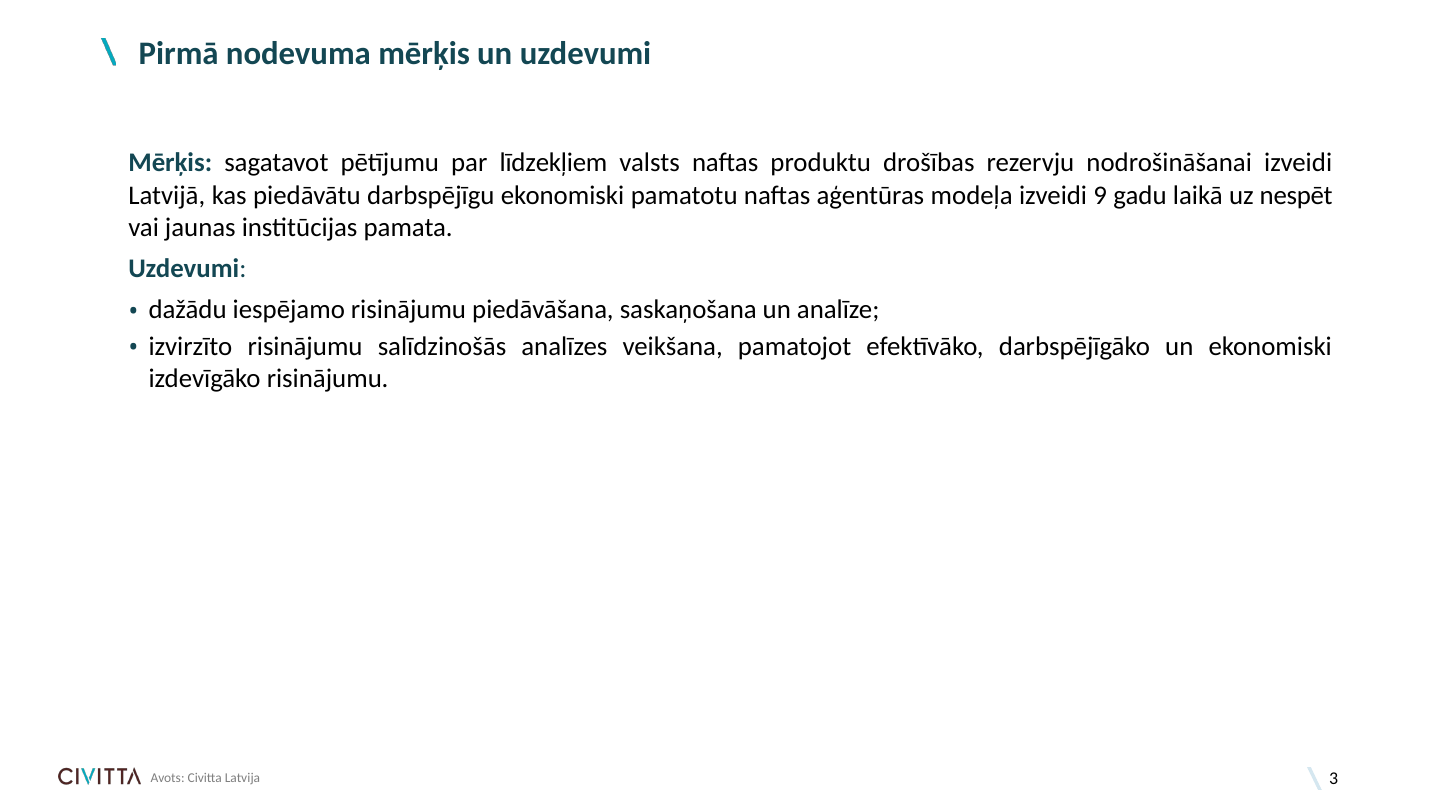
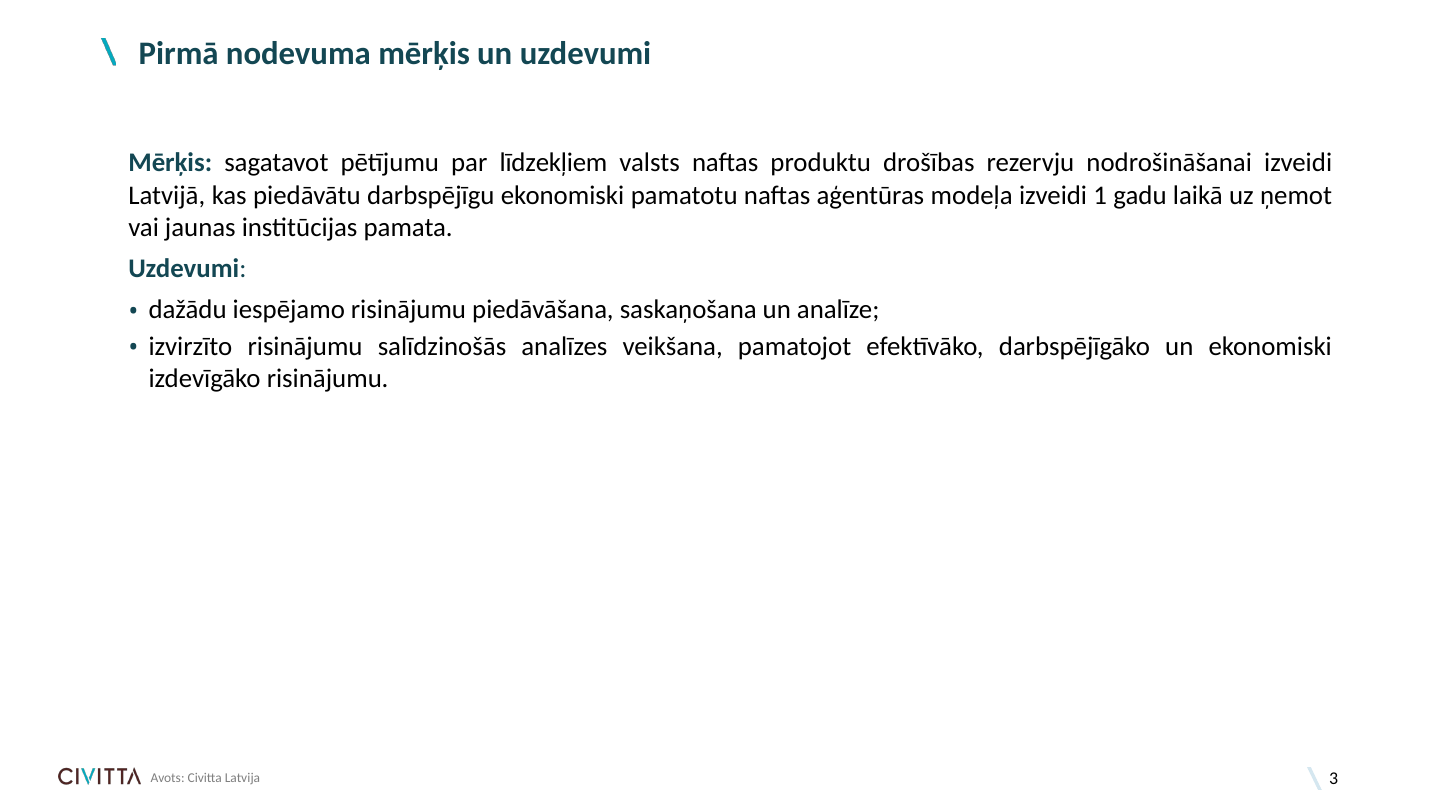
9: 9 -> 1
nespēt: nespēt -> ņemot
